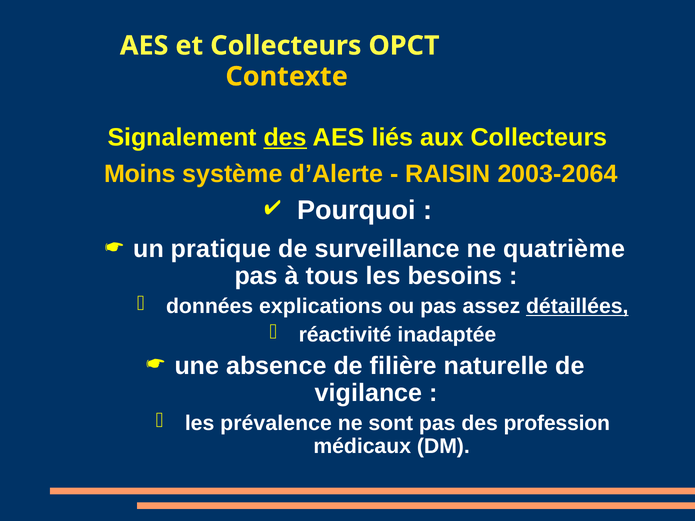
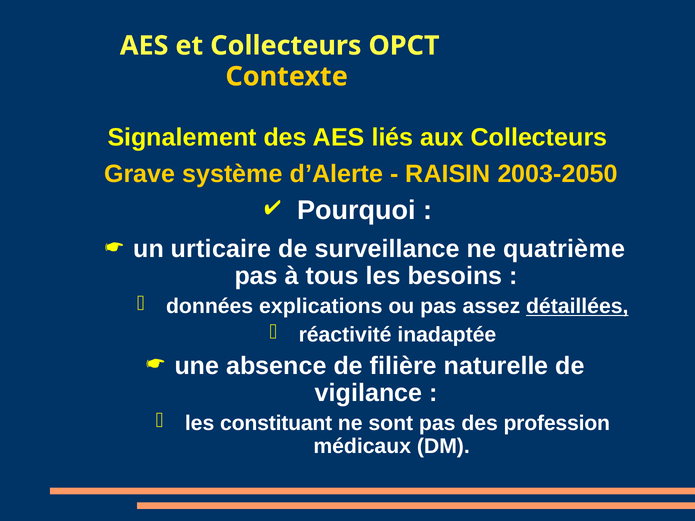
des at (285, 138) underline: present -> none
Moins: Moins -> Grave
2003-2064: 2003-2064 -> 2003-2050
pratique: pratique -> urticaire
prévalence: prévalence -> constituant
